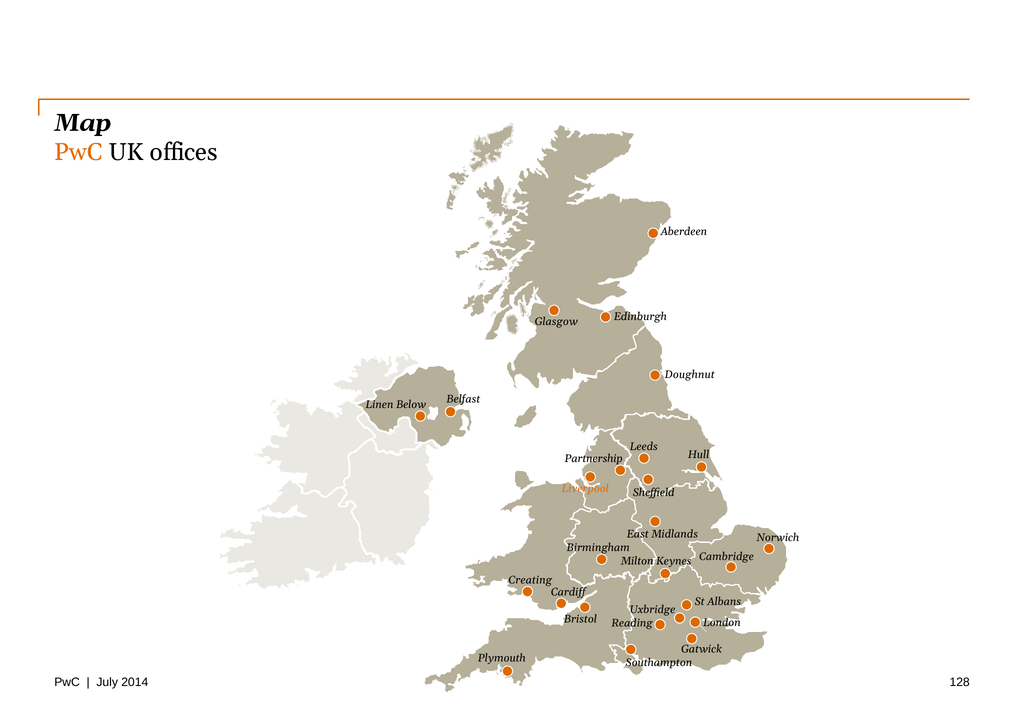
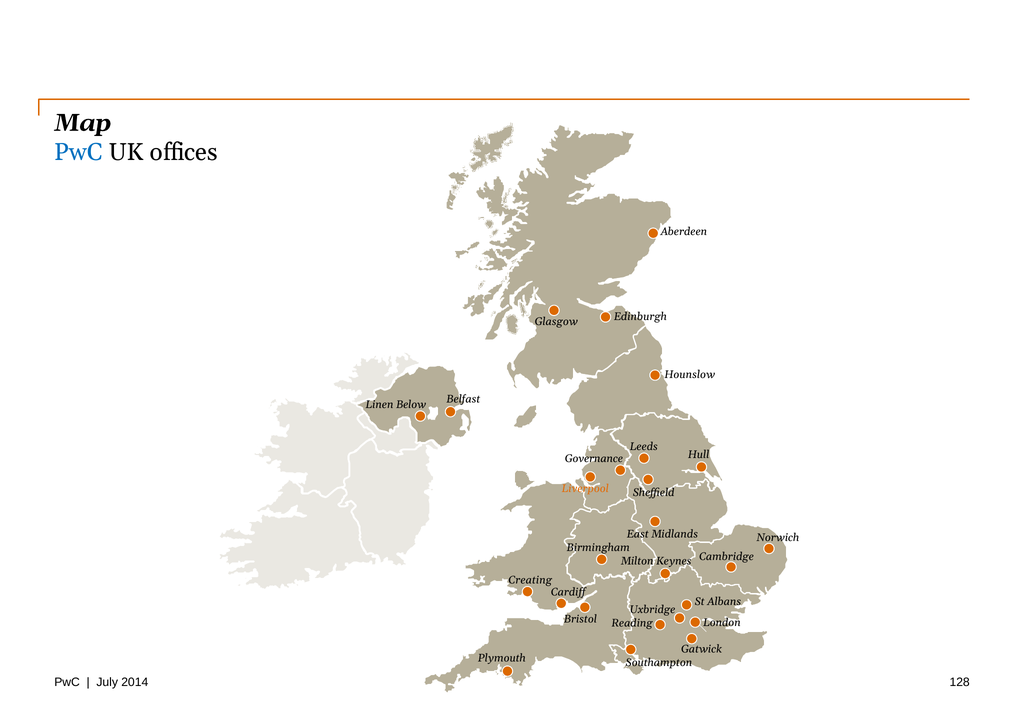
PwC at (78, 152) colour: orange -> blue
Doughnut: Doughnut -> Hounslow
Partnership: Partnership -> Governance
